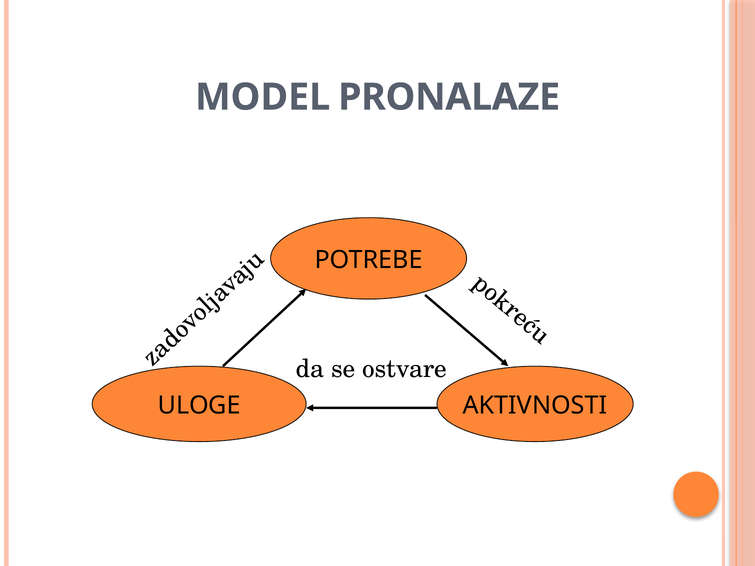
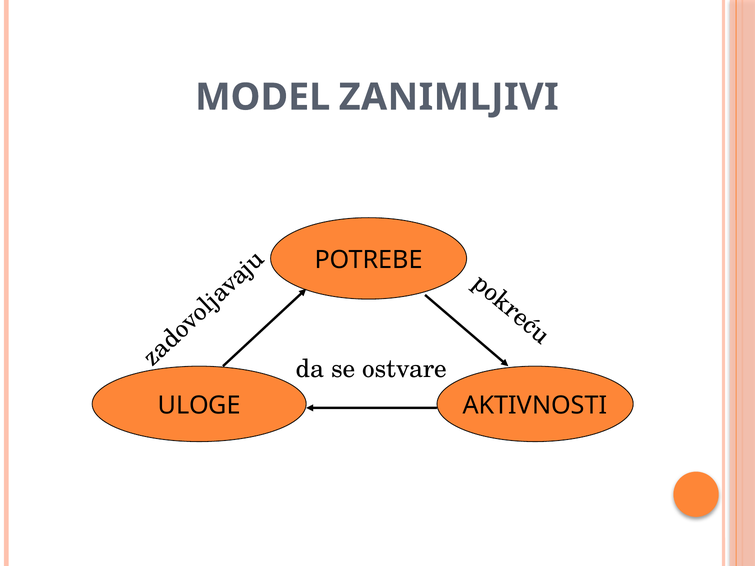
PRONALAZE: PRONALAZE -> ZANIMLJIVI
